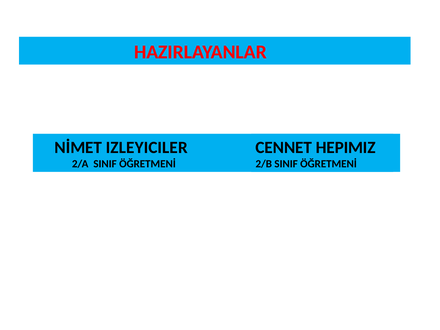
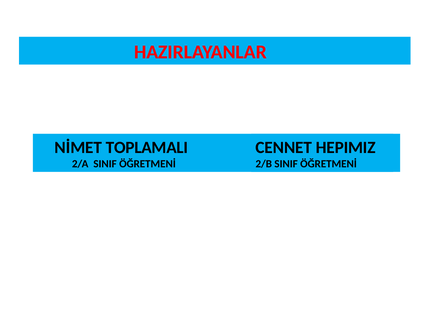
IZLEYICILER: IZLEYICILER -> TOPLAMALI
